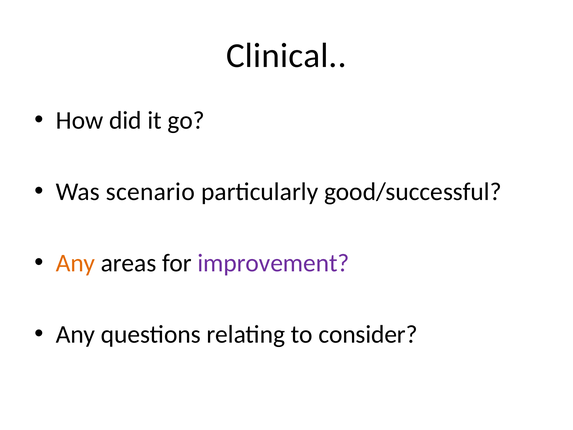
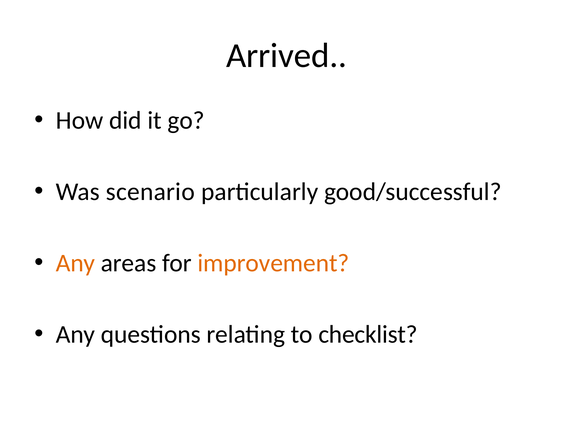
Clinical: Clinical -> Arrived
improvement colour: purple -> orange
consider: consider -> checklist
